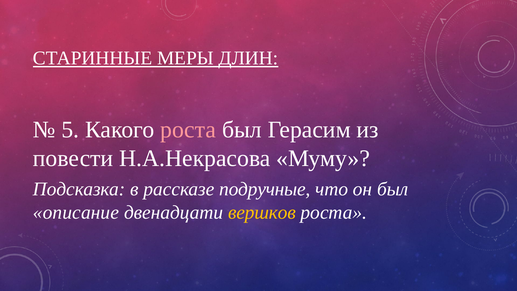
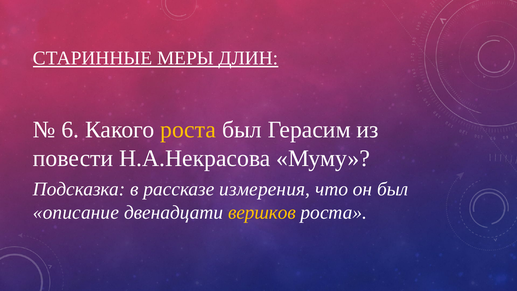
5: 5 -> 6
роста at (188, 130) colour: pink -> yellow
подручные: подручные -> измерения
